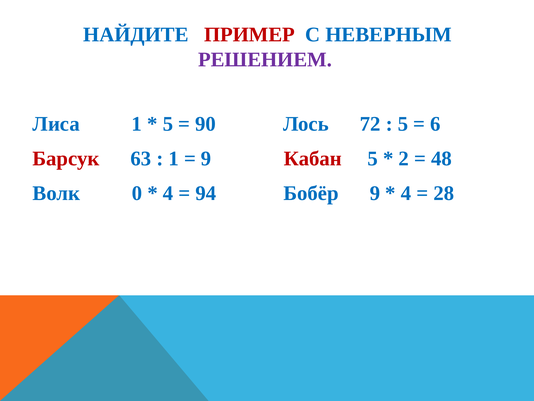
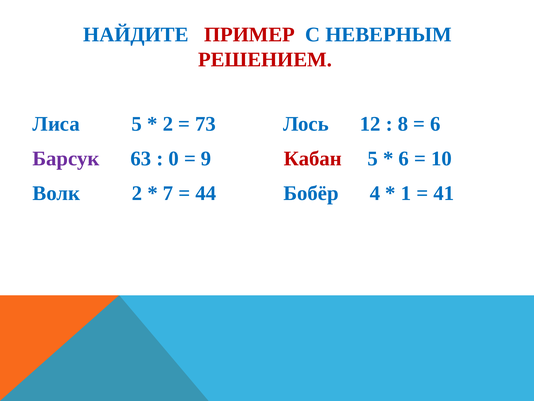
РЕШЕНИЕМ colour: purple -> red
Лиса 1: 1 -> 5
5 at (168, 124): 5 -> 2
90: 90 -> 73
72: 72 -> 12
5 at (403, 124): 5 -> 8
Барсук colour: red -> purple
1 at (174, 158): 1 -> 0
2 at (404, 158): 2 -> 6
48: 48 -> 10
Волк 0: 0 -> 2
4 at (168, 193): 4 -> 7
94: 94 -> 44
Бобёр 9: 9 -> 4
4 at (406, 193): 4 -> 1
28: 28 -> 41
